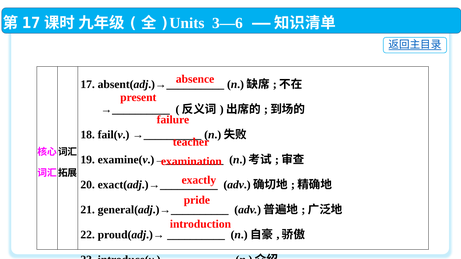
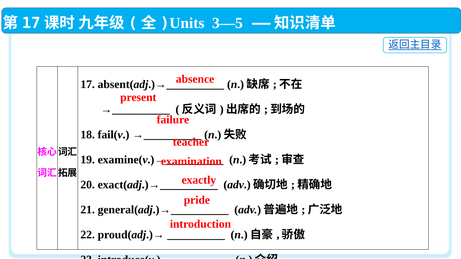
3—6: 3—6 -> 3—5
